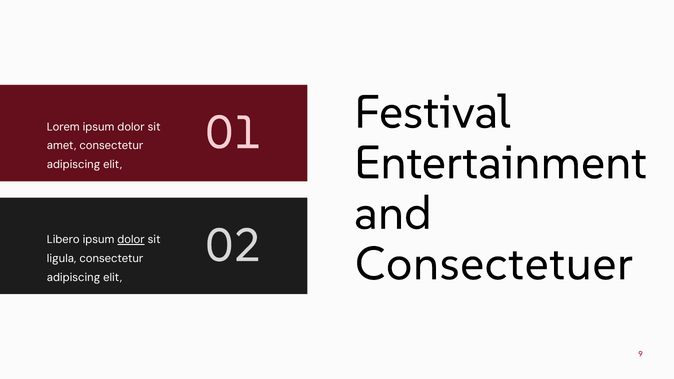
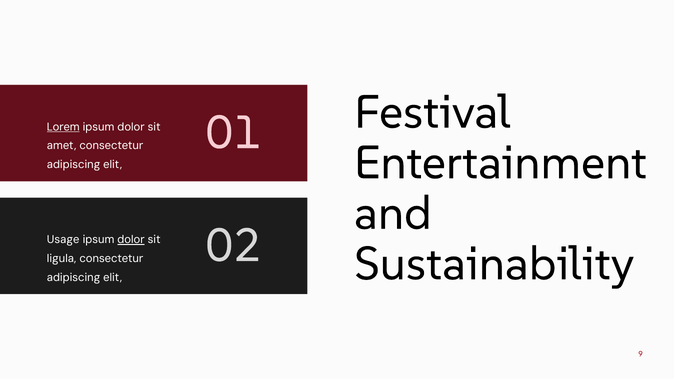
Lorem underline: none -> present
Libero: Libero -> Usage
Consectetuer: Consectetuer -> Sustainability
